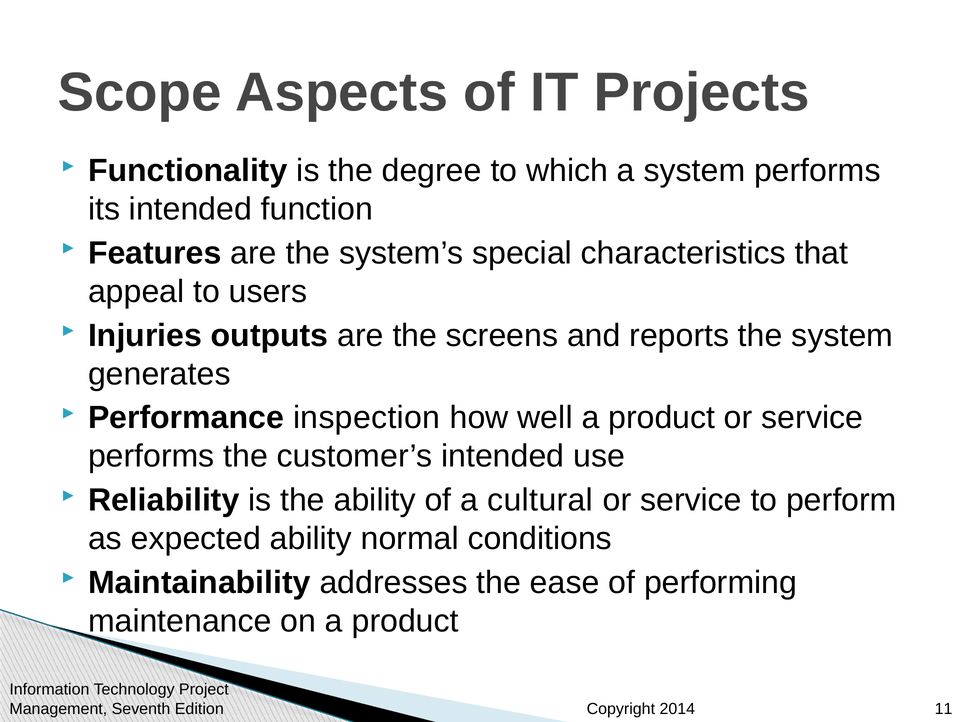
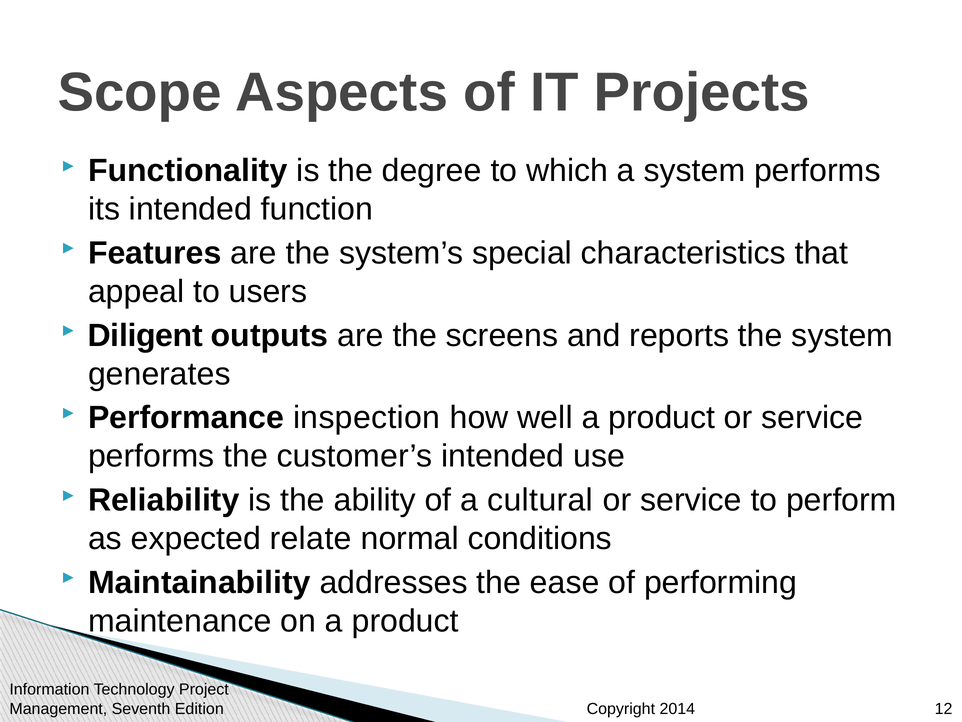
Injuries: Injuries -> Diligent
expected ability: ability -> relate
11: 11 -> 12
